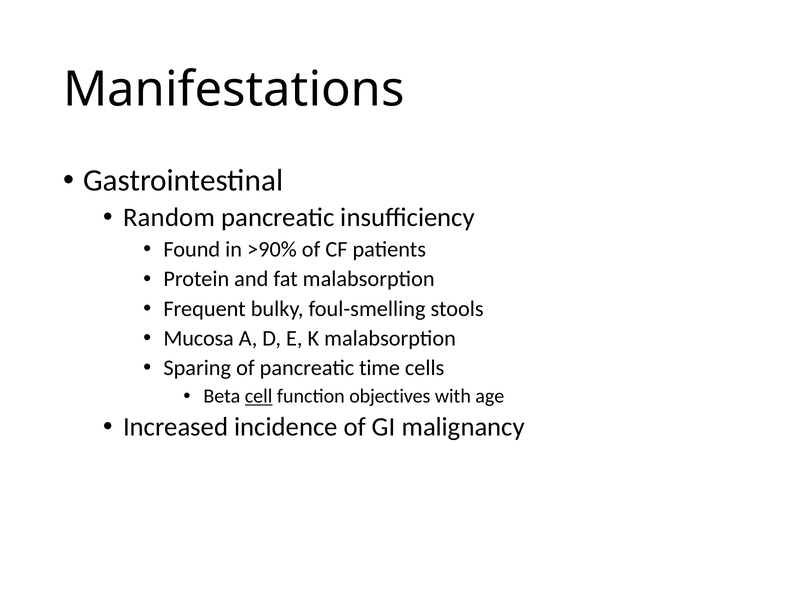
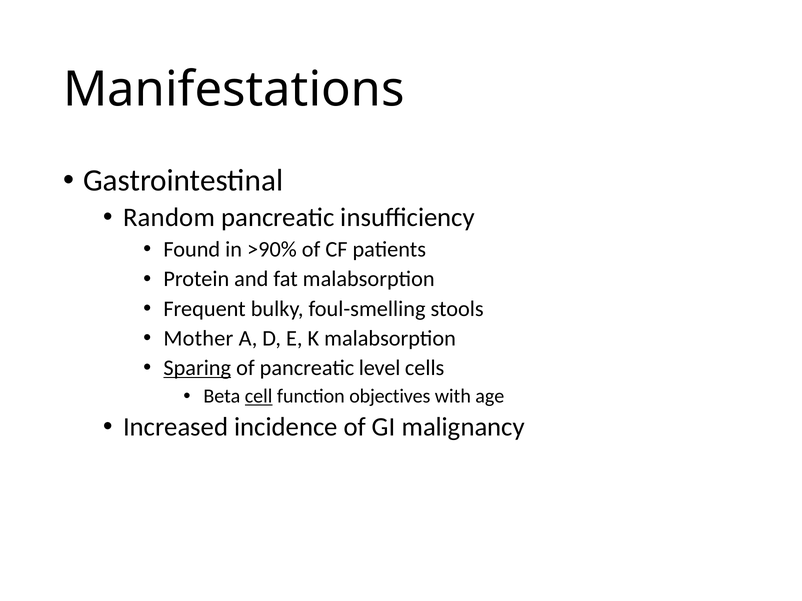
Mucosa: Mucosa -> Mother
Sparing underline: none -> present
time: time -> level
